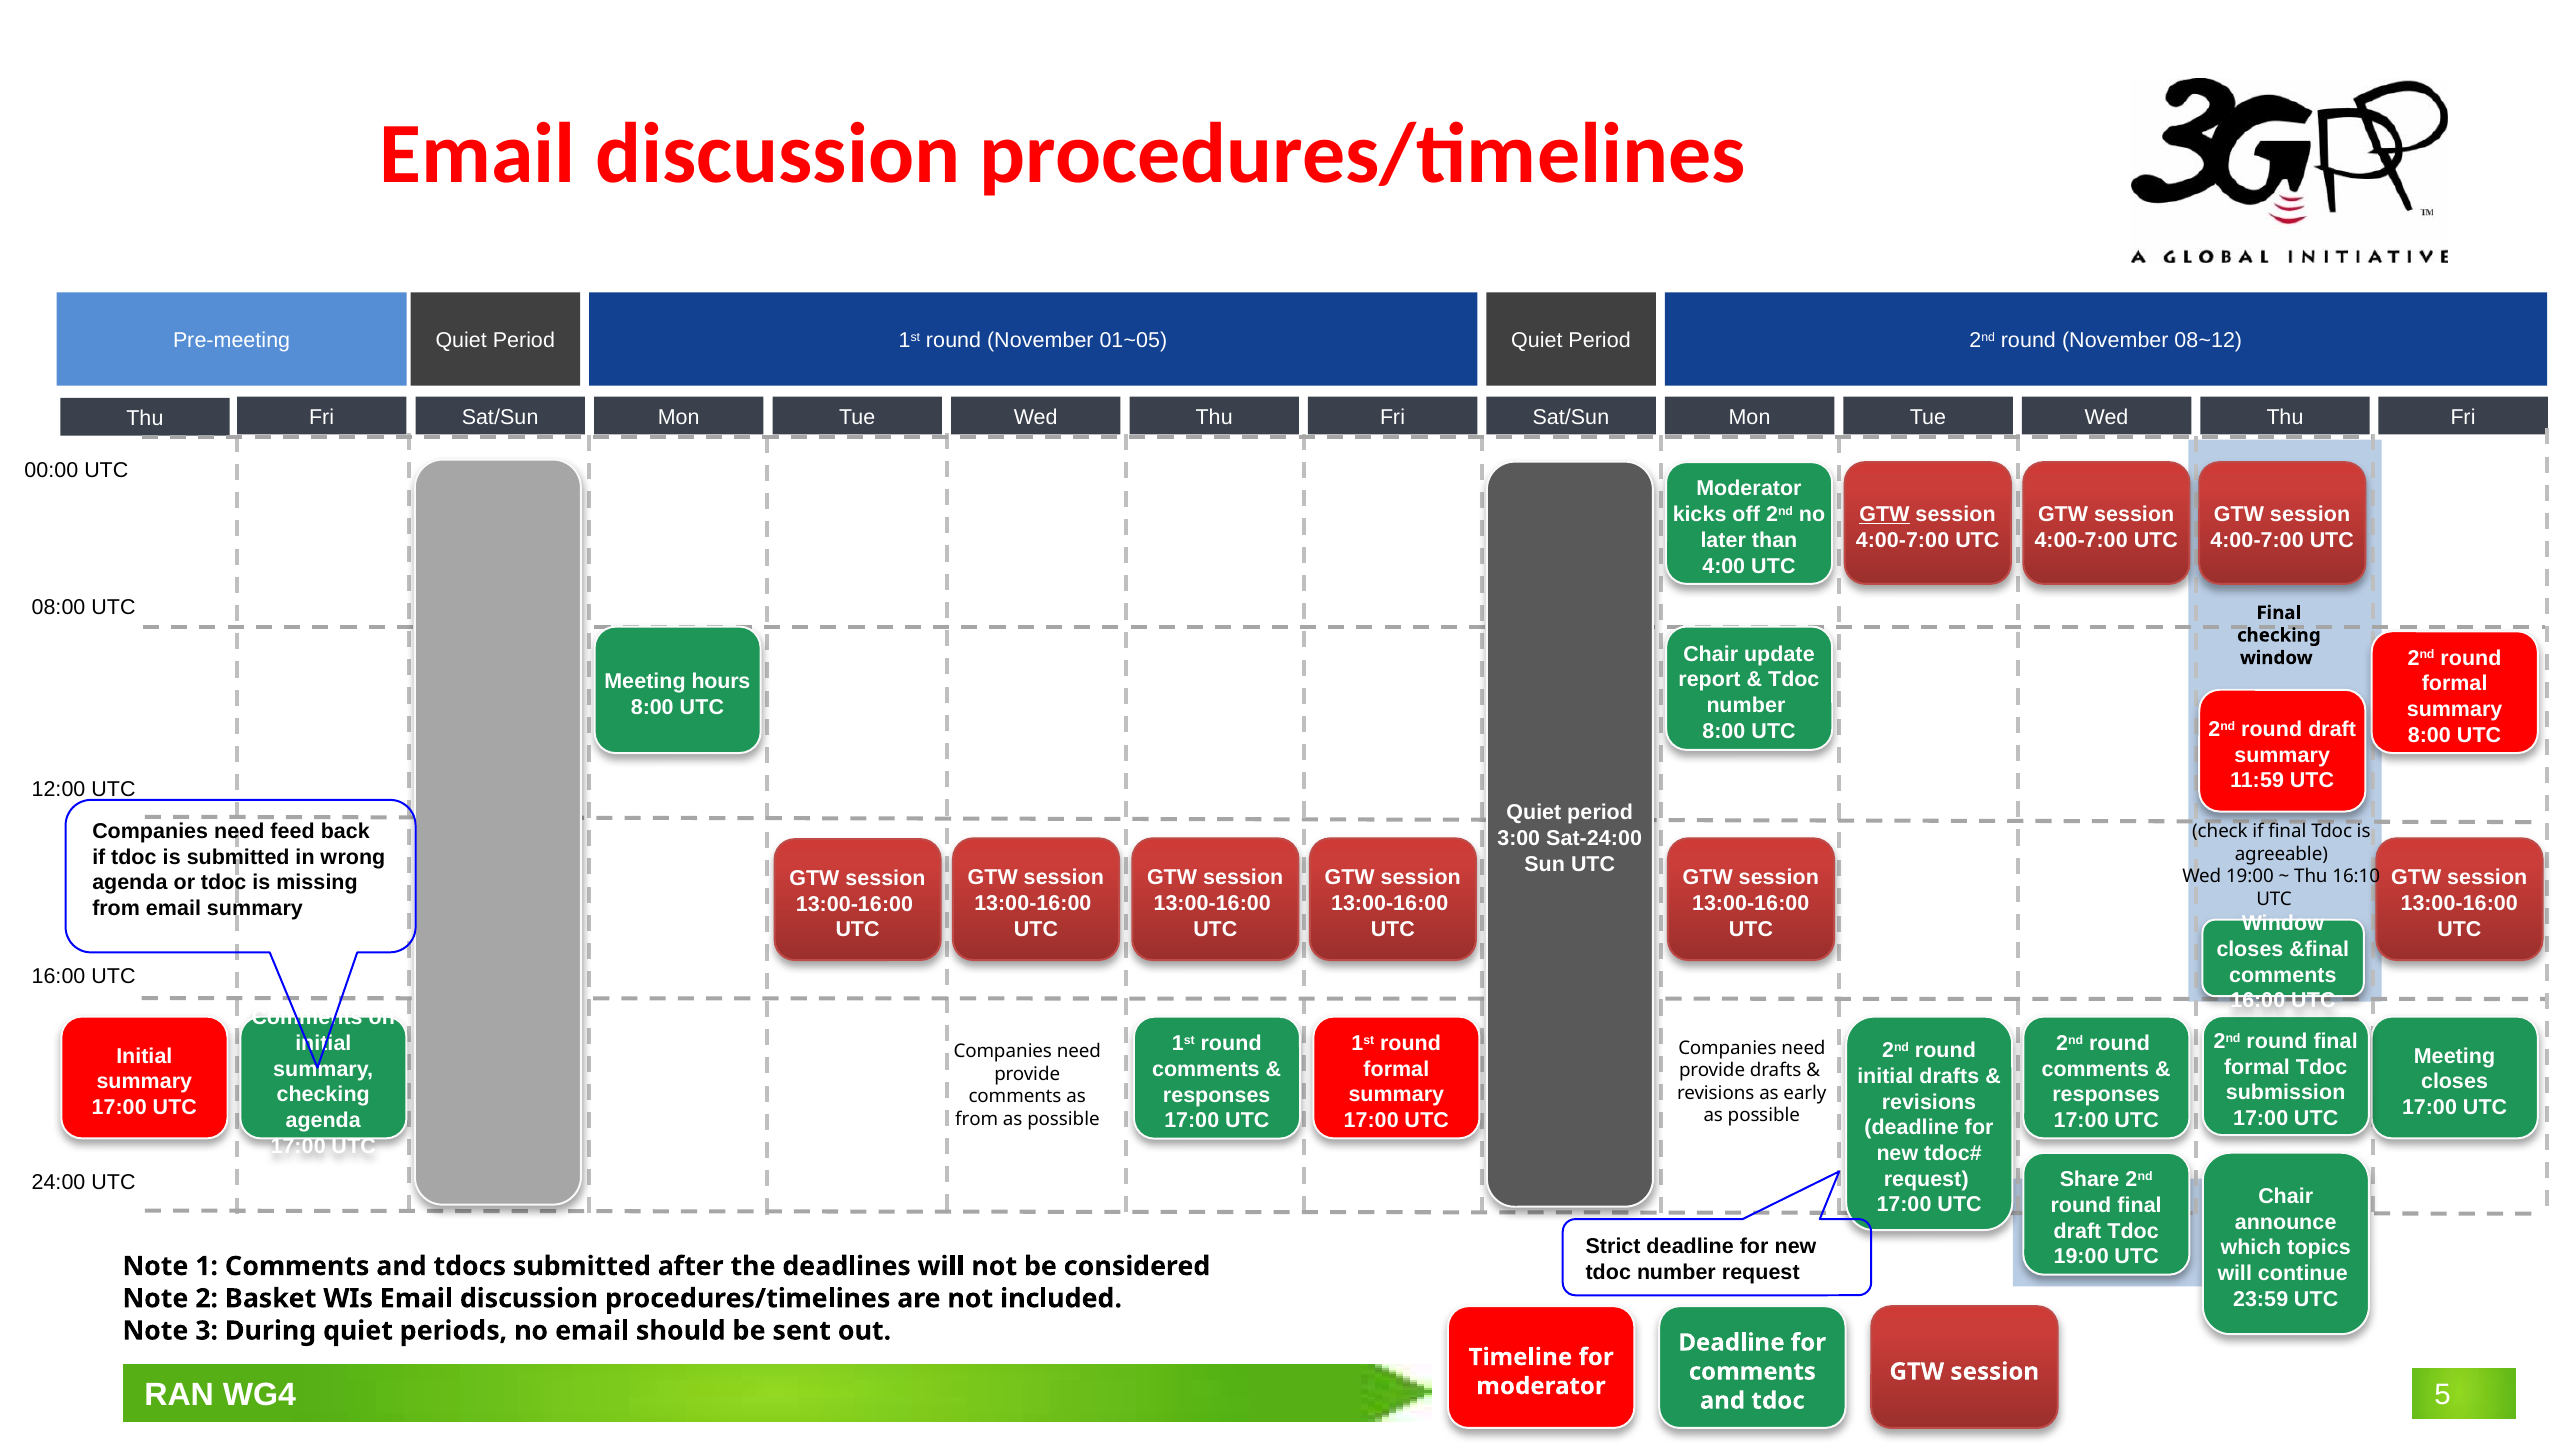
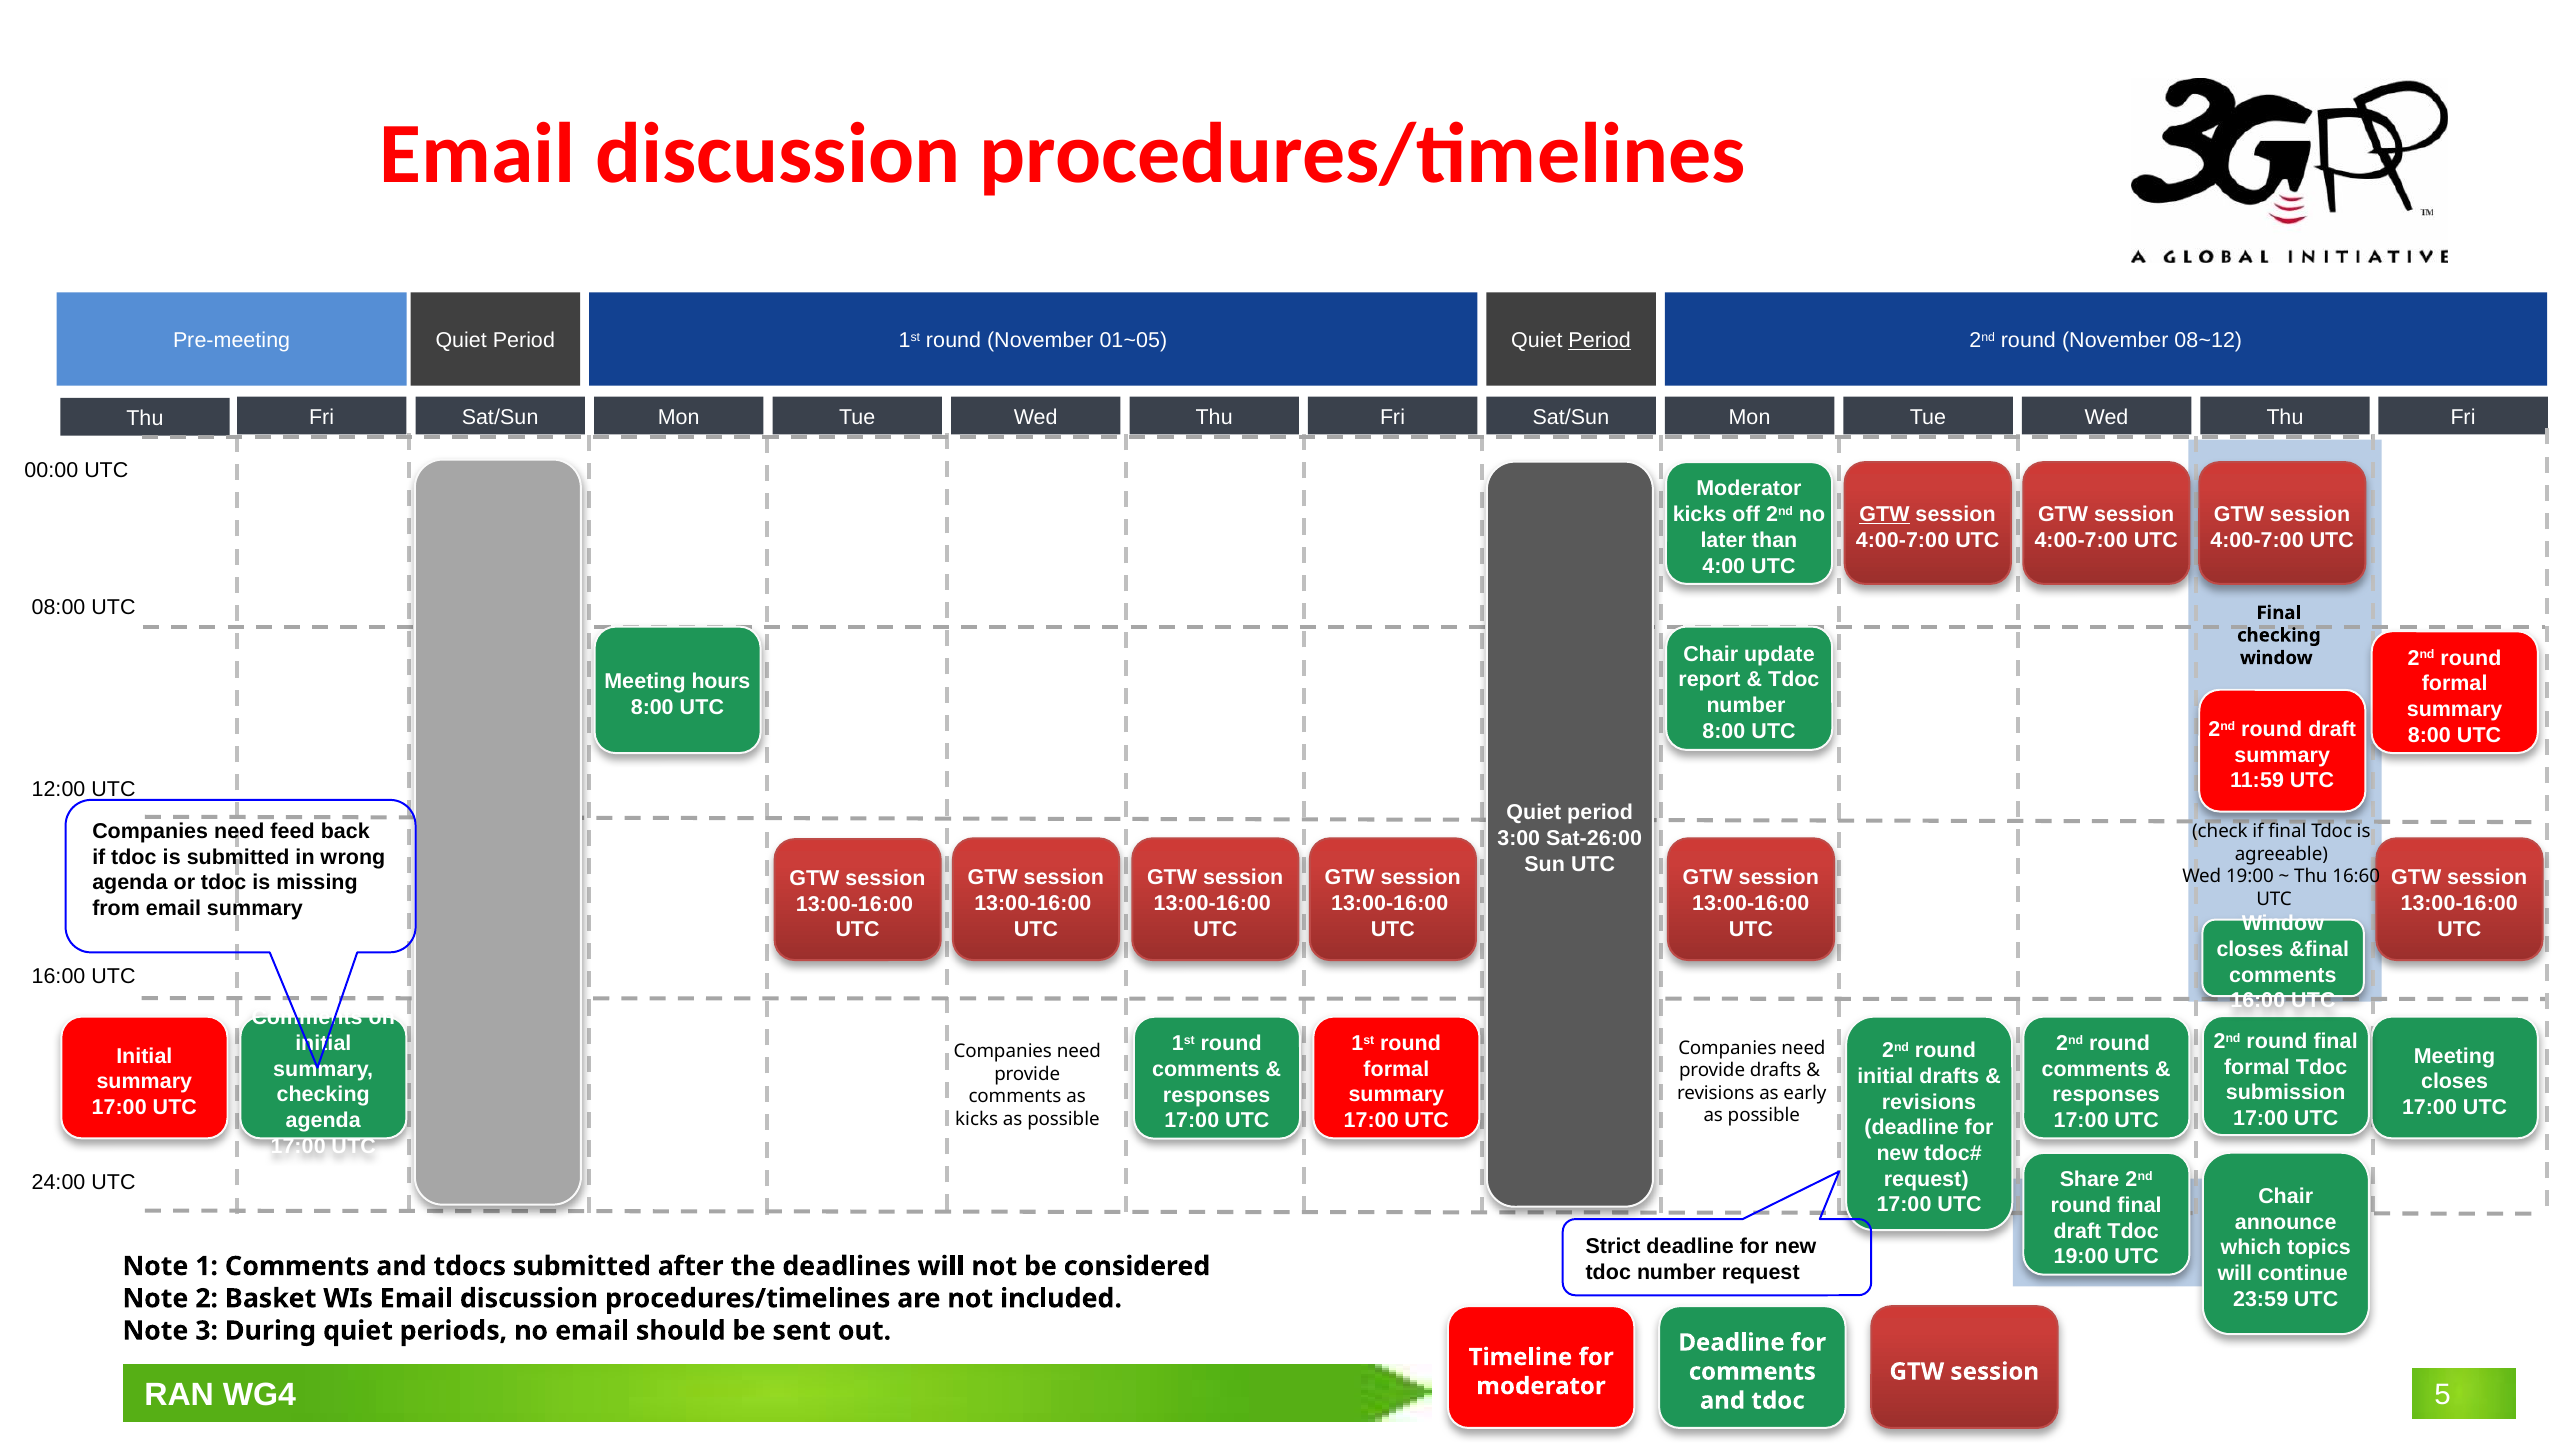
Period at (1600, 341) underline: none -> present
Sat-24:00: Sat-24:00 -> Sat-26:00
16:10: 16:10 -> 16:60
from at (977, 1119): from -> kicks
